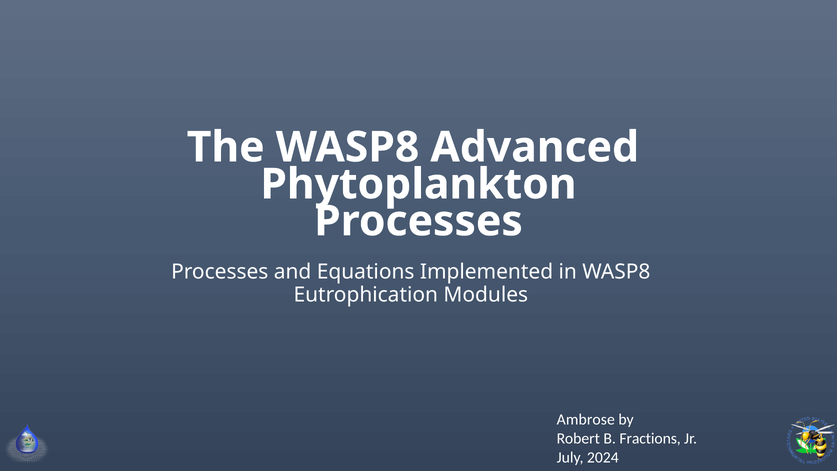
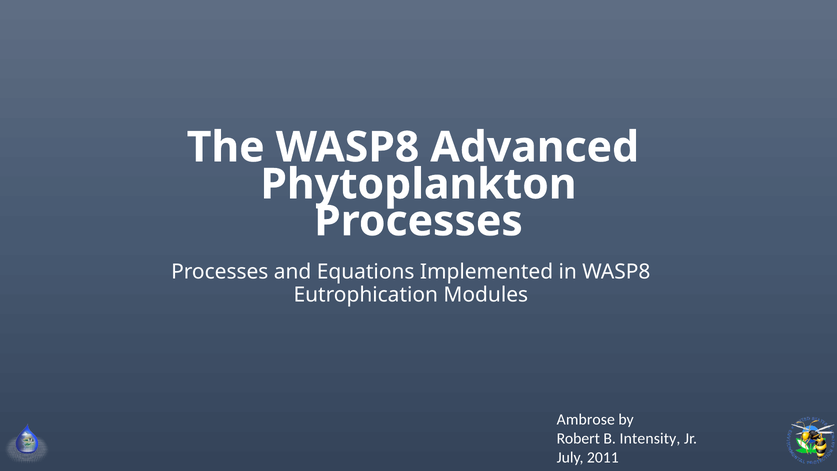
Fractions: Fractions -> Intensity
2024: 2024 -> 2011
